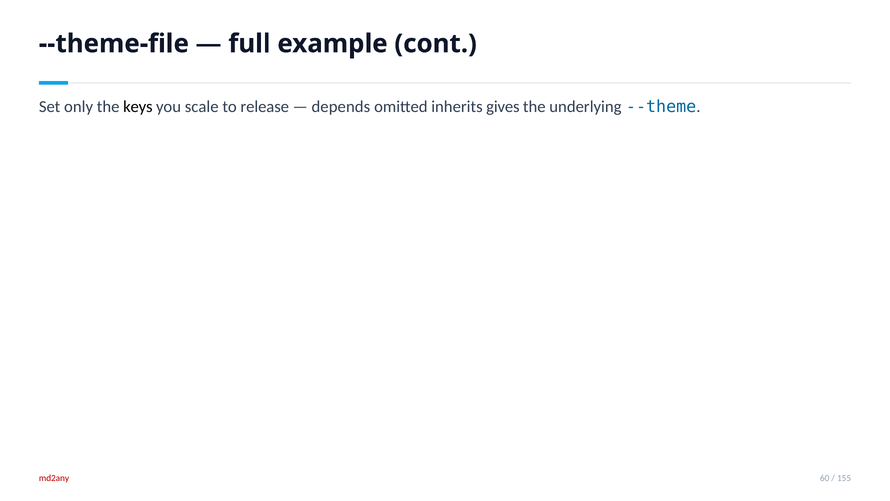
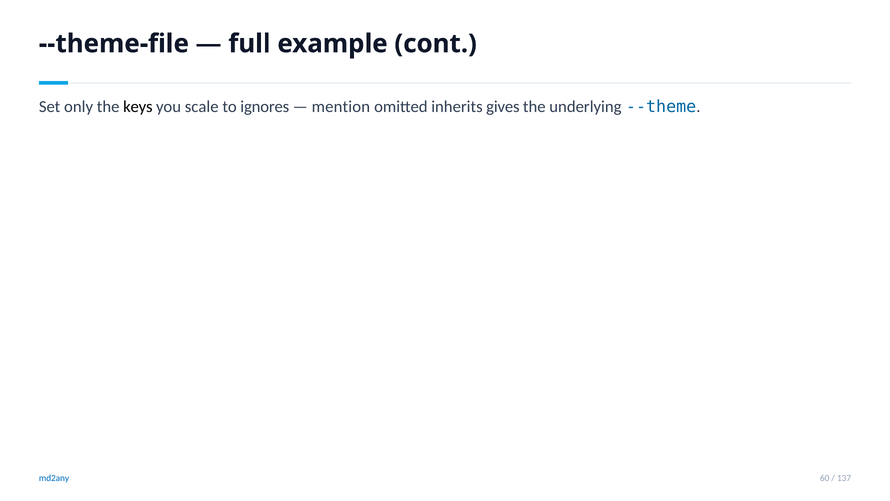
release: release -> ignores
depends: depends -> mention
md2any colour: red -> blue
155: 155 -> 137
